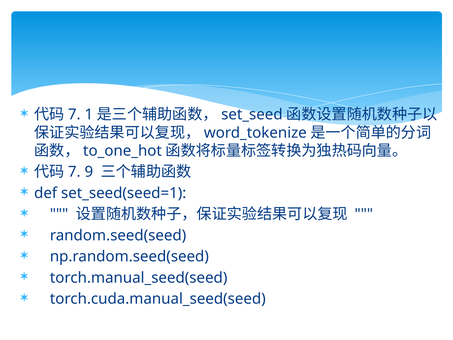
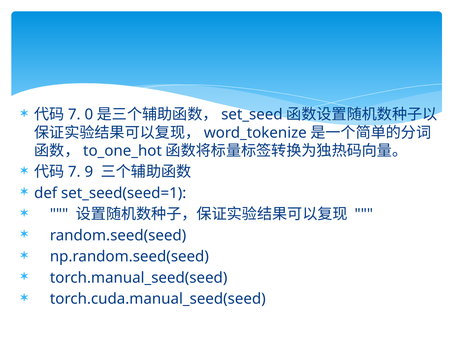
1: 1 -> 0
